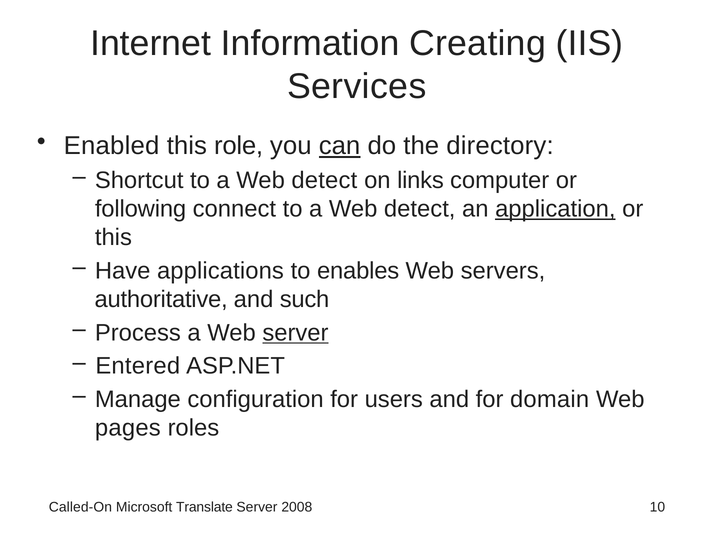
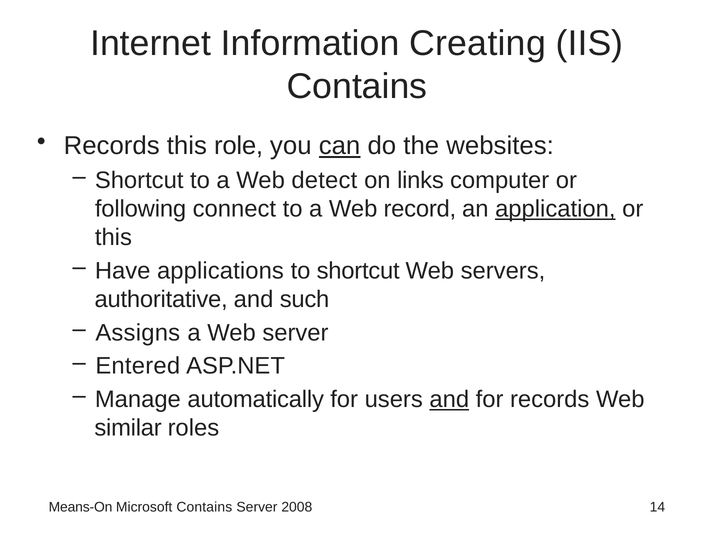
Services at (357, 86): Services -> Contains
Enabled at (112, 146): Enabled -> Records
directory: directory -> websites
detect at (420, 209): detect -> record
to enables: enables -> shortcut
Process: Process -> Assigns
server at (295, 332) underline: present -> none
configuration: configuration -> automatically
and at (449, 399) underline: none -> present
for domain: domain -> records
pages: pages -> similar
Called-On: Called-On -> Means-On
Microsoft Translate: Translate -> Contains
10: 10 -> 14
